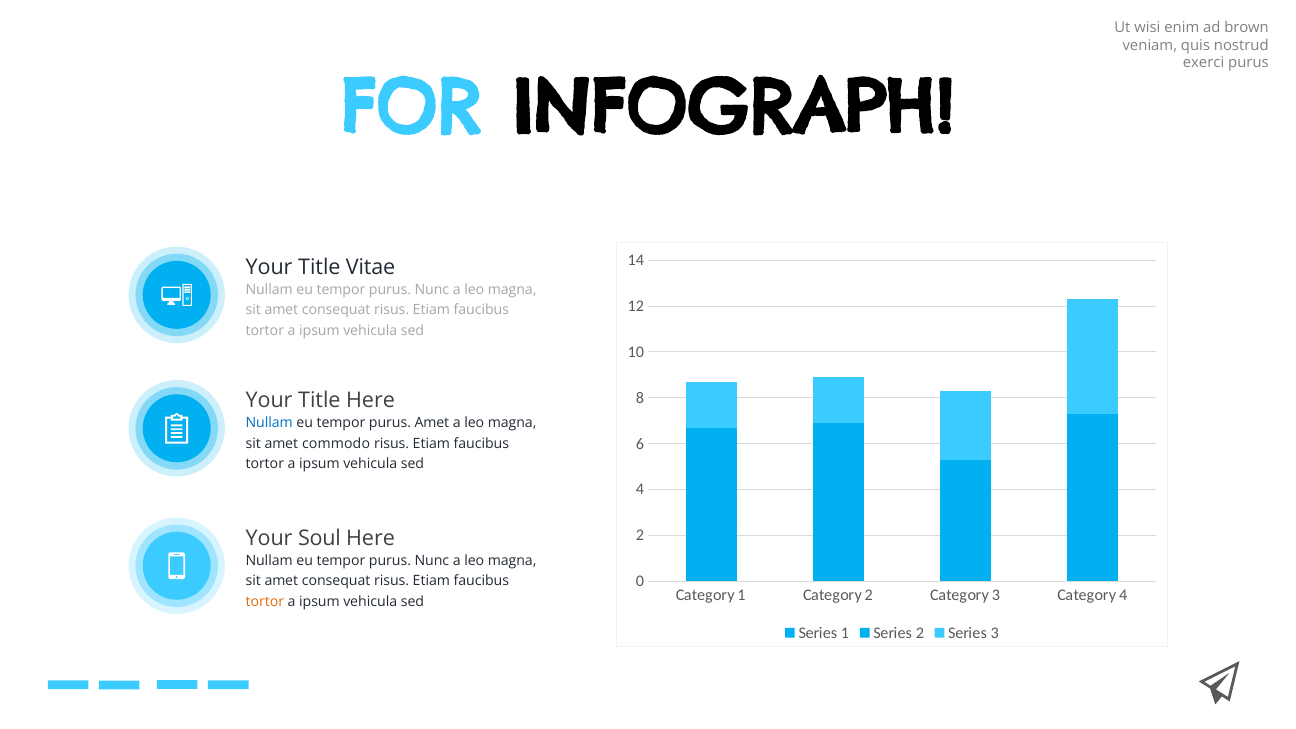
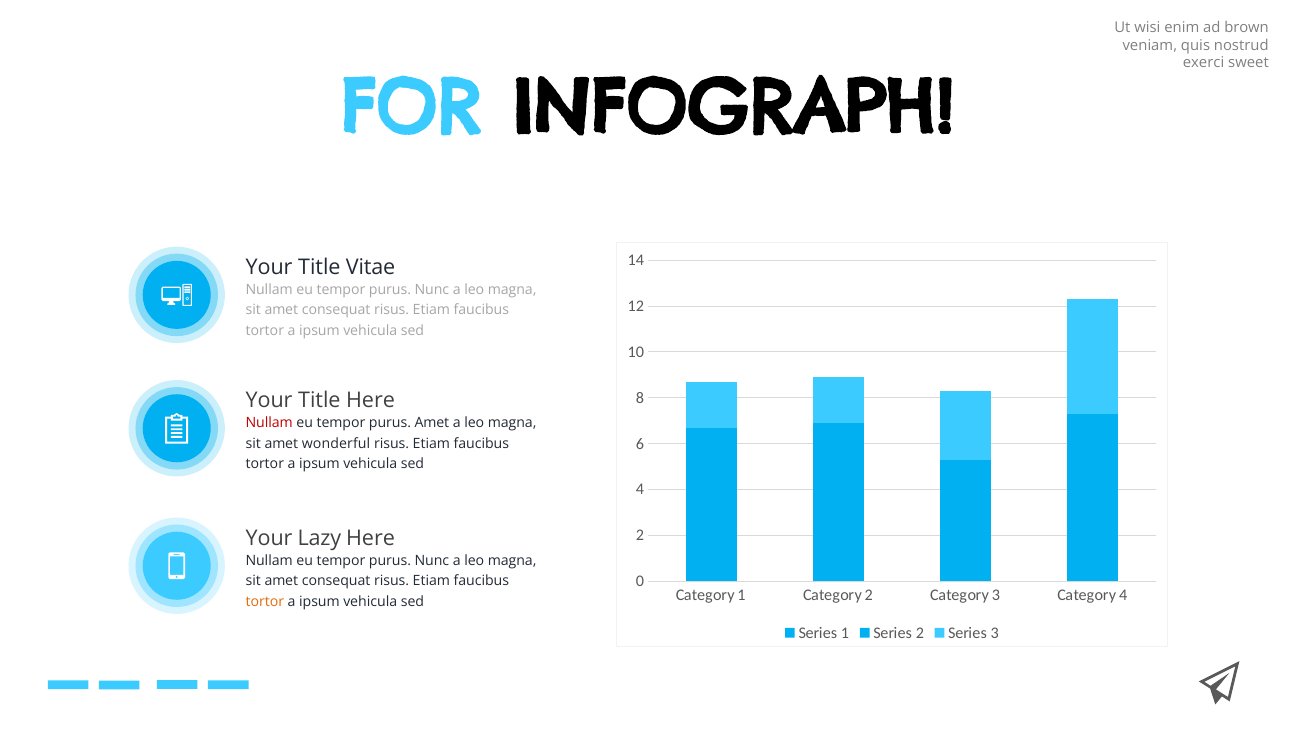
exerci purus: purus -> sweet
Nullam at (269, 423) colour: blue -> red
commodo: commodo -> wonderful
Soul: Soul -> Lazy
